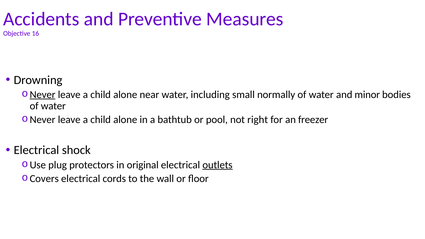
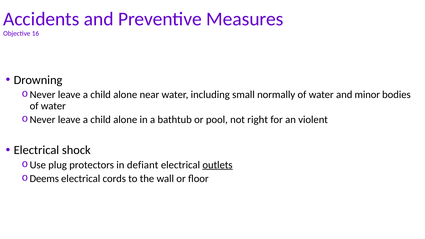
Never at (43, 95) underline: present -> none
freezer: freezer -> violent
original: original -> defiant
Covers: Covers -> Deems
